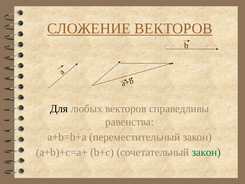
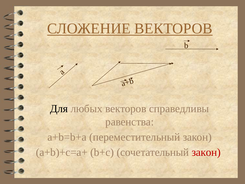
закон at (206, 152) colour: green -> red
